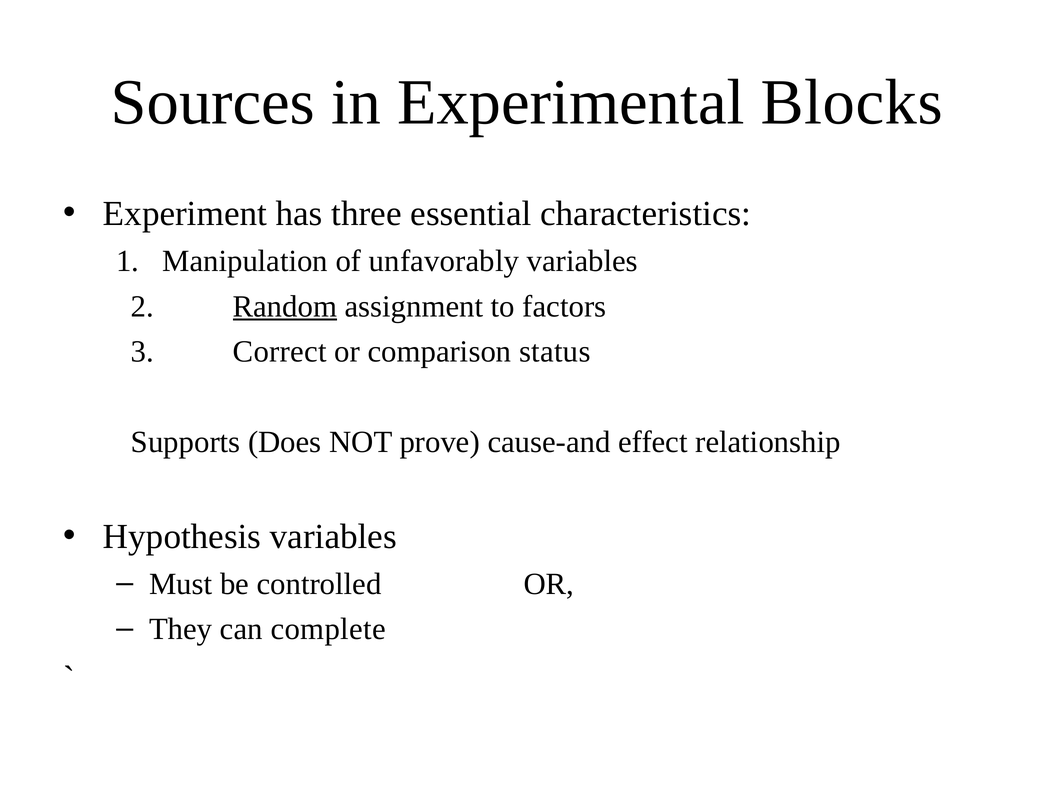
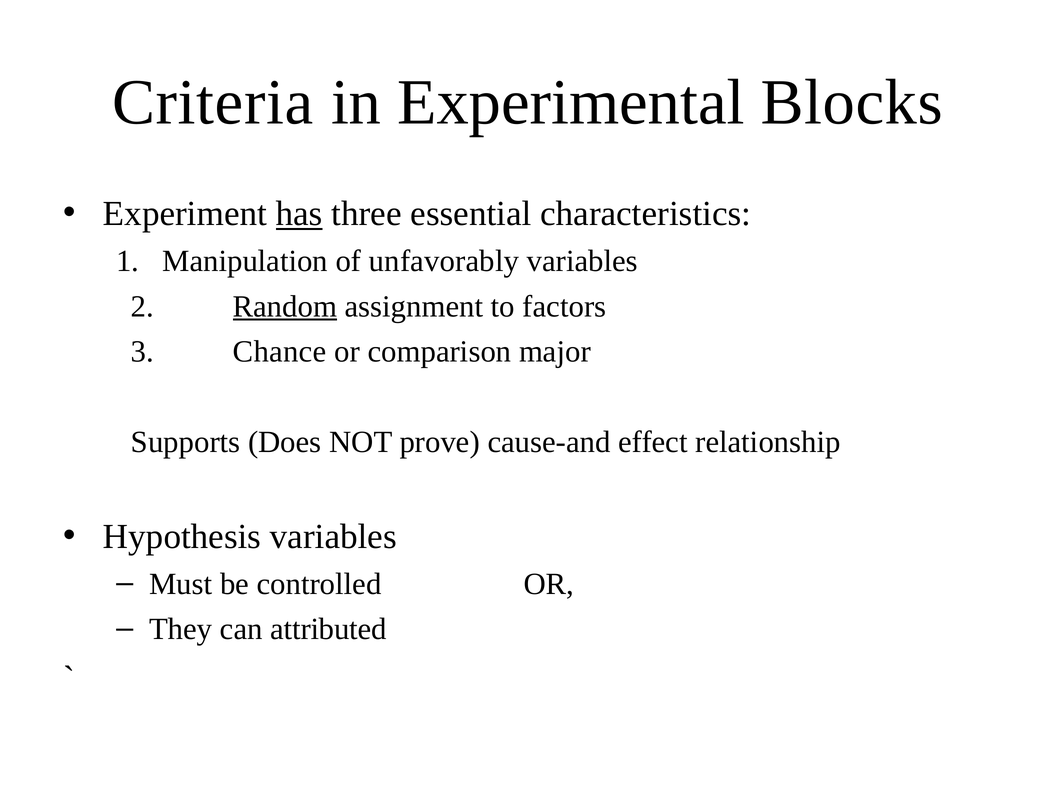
Sources: Sources -> Criteria
has underline: none -> present
Correct: Correct -> Chance
status: status -> major
complete: complete -> attributed
